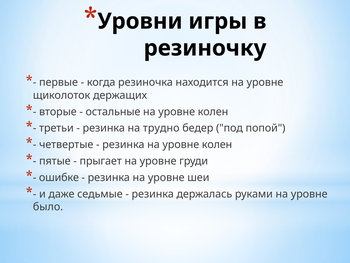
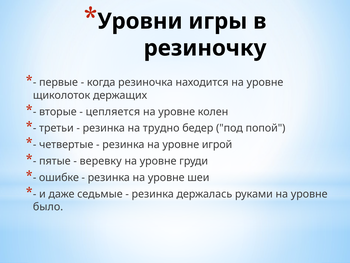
остальные: остальные -> цепляется
резинка на уровне колен: колен -> игрой
прыгает: прыгает -> веревку
